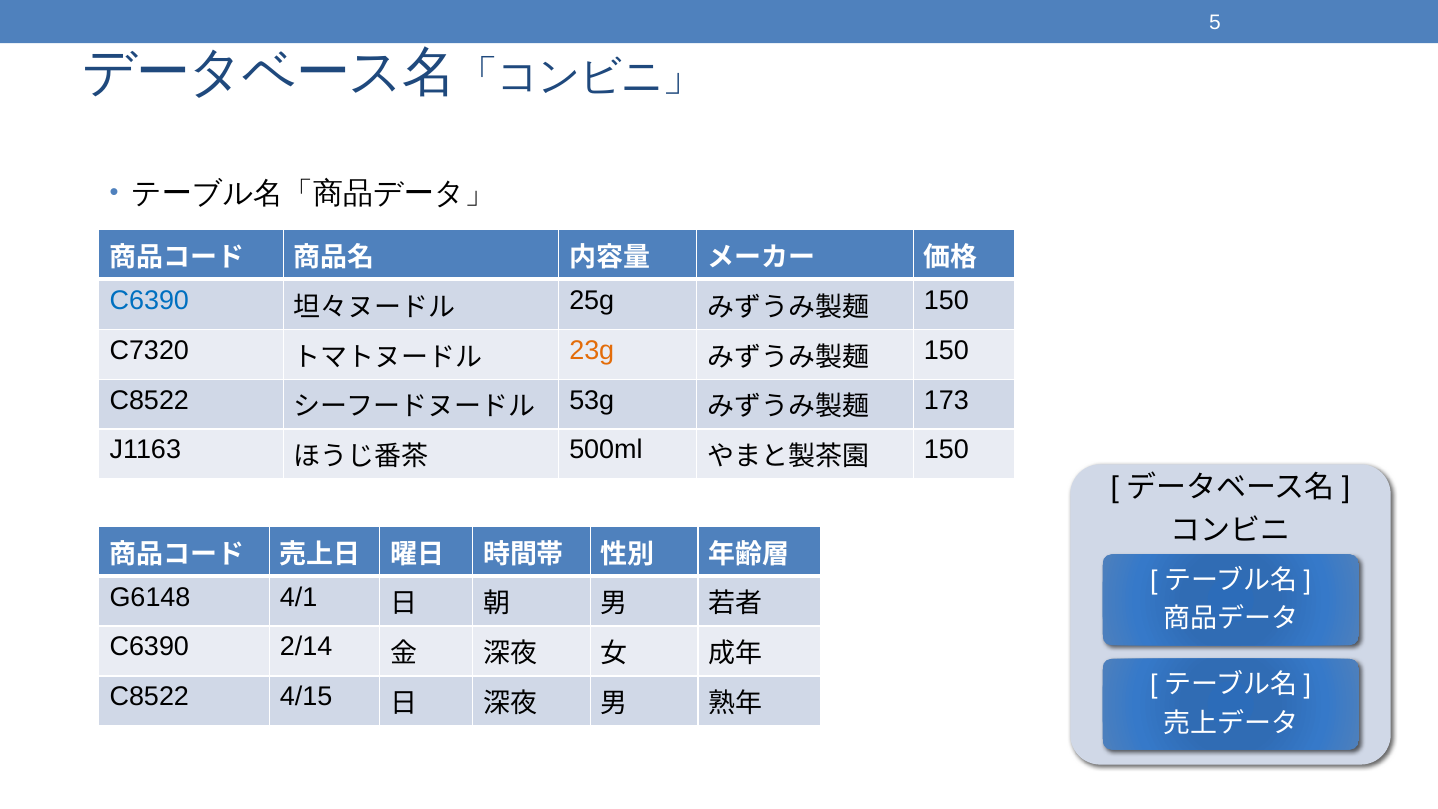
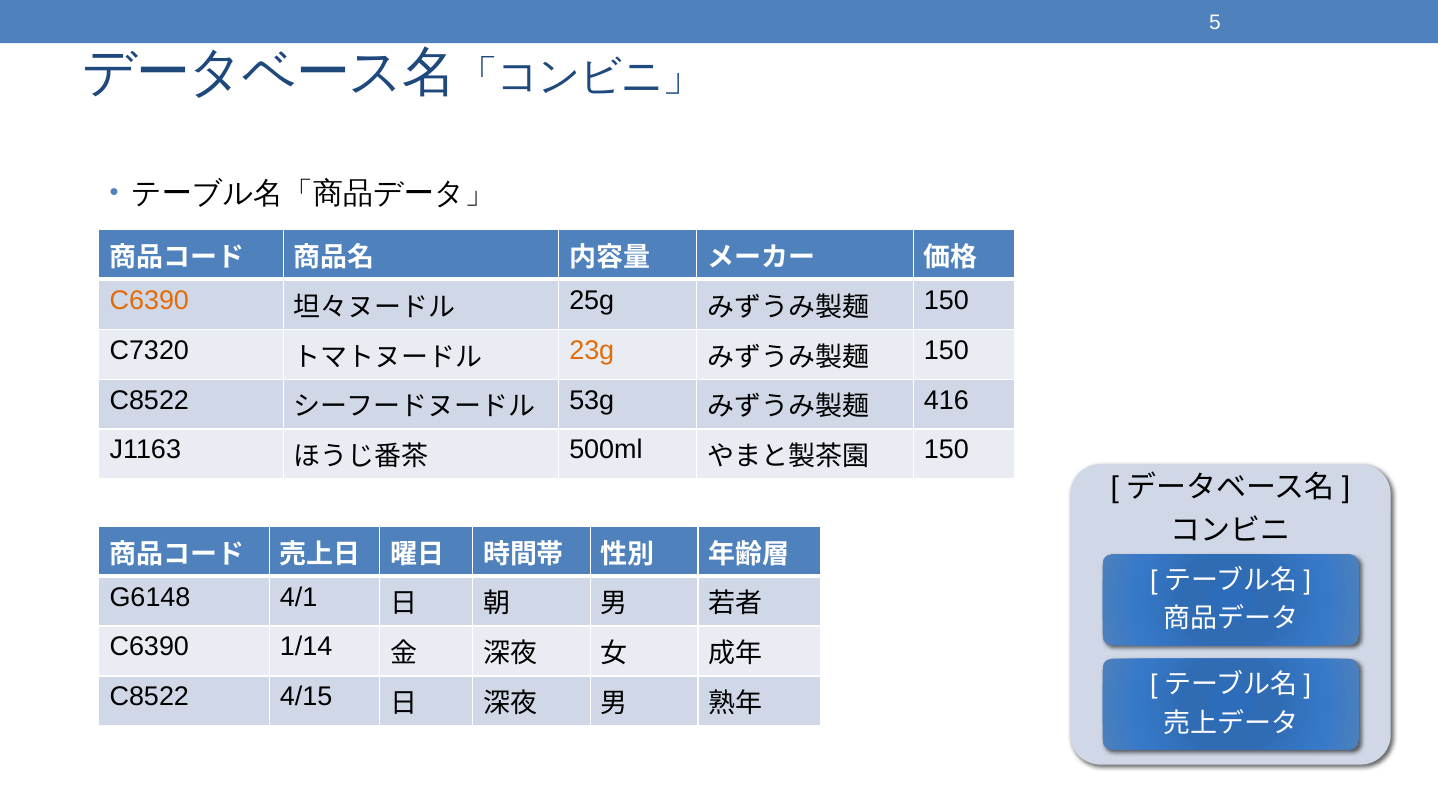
C6390 at (149, 300) colour: blue -> orange
173: 173 -> 416
2/14: 2/14 -> 1/14
